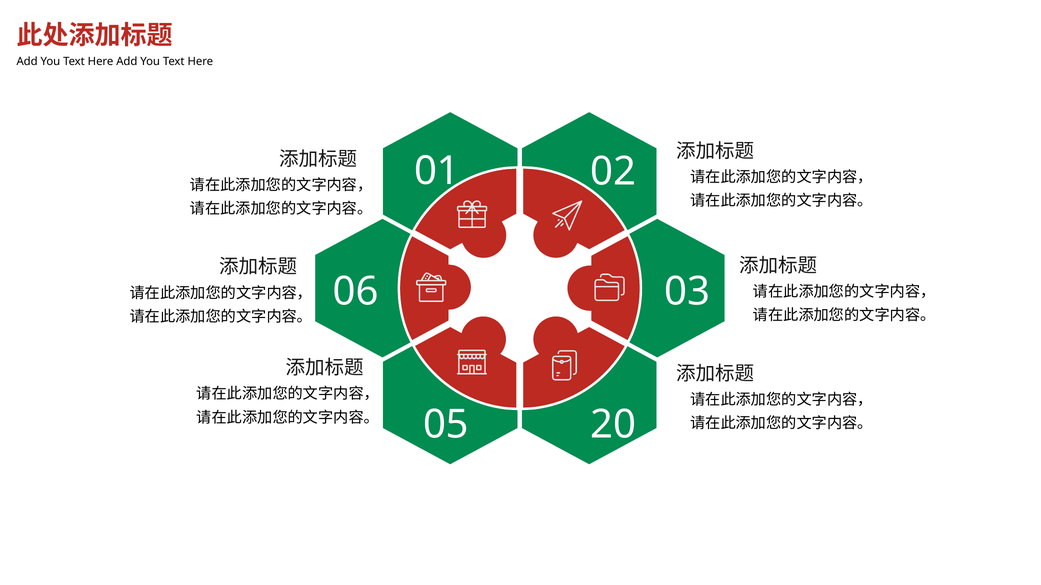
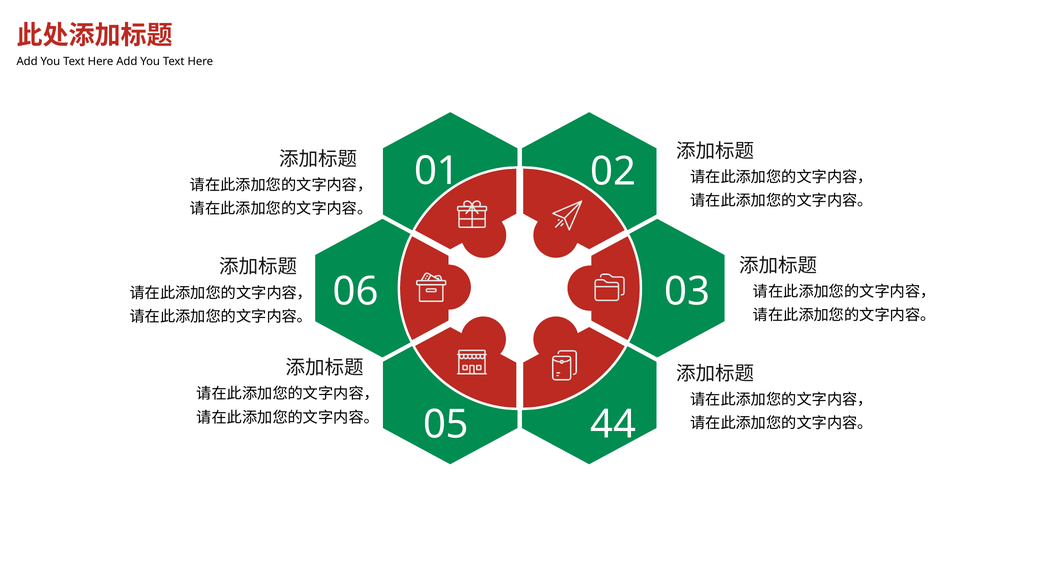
20: 20 -> 44
